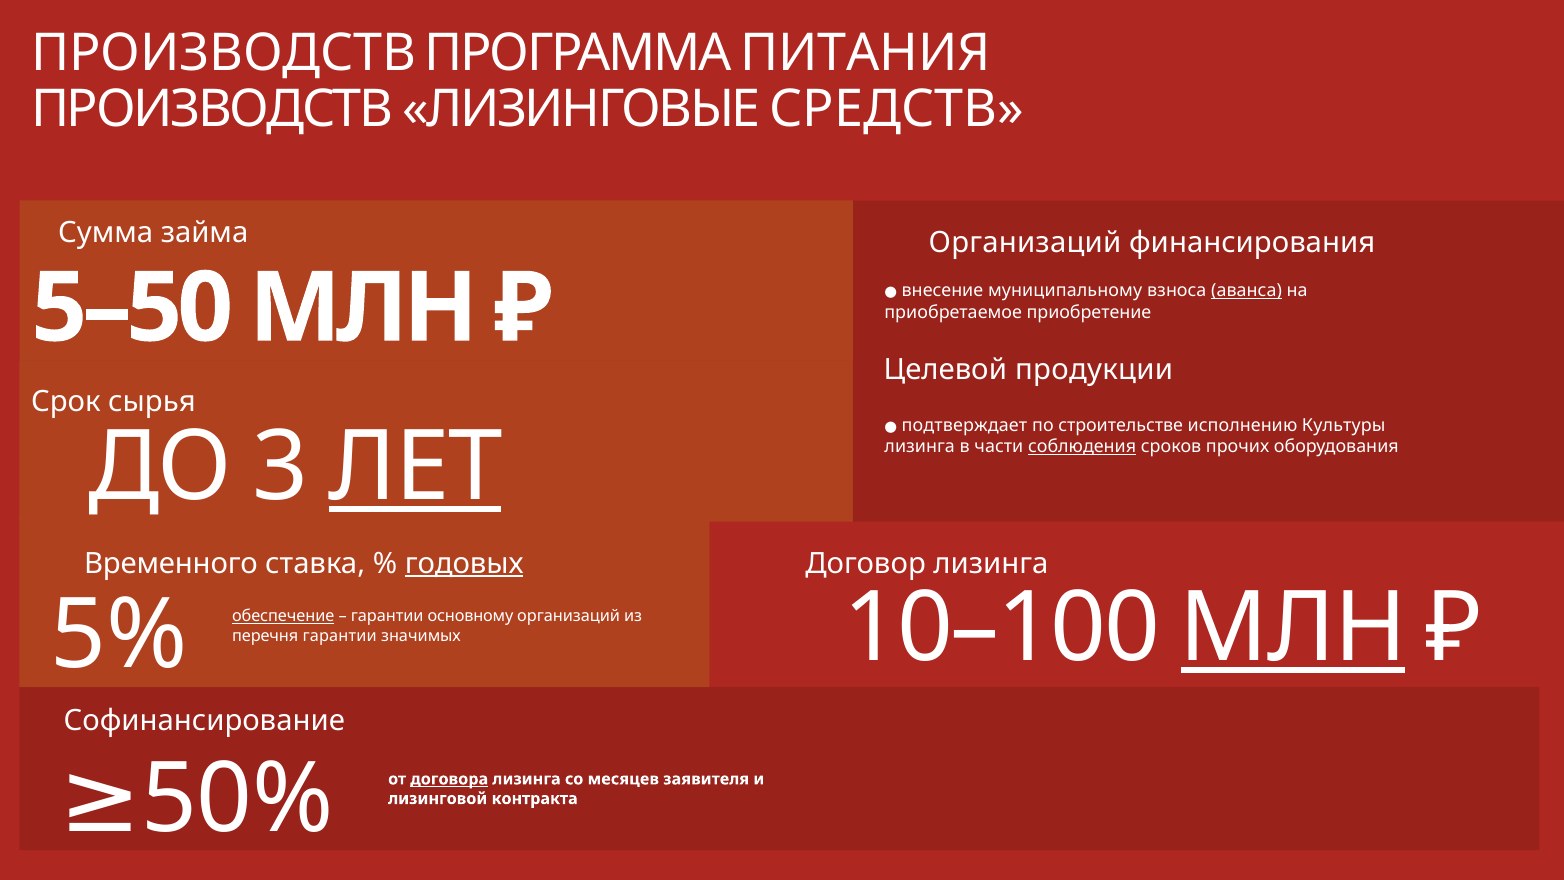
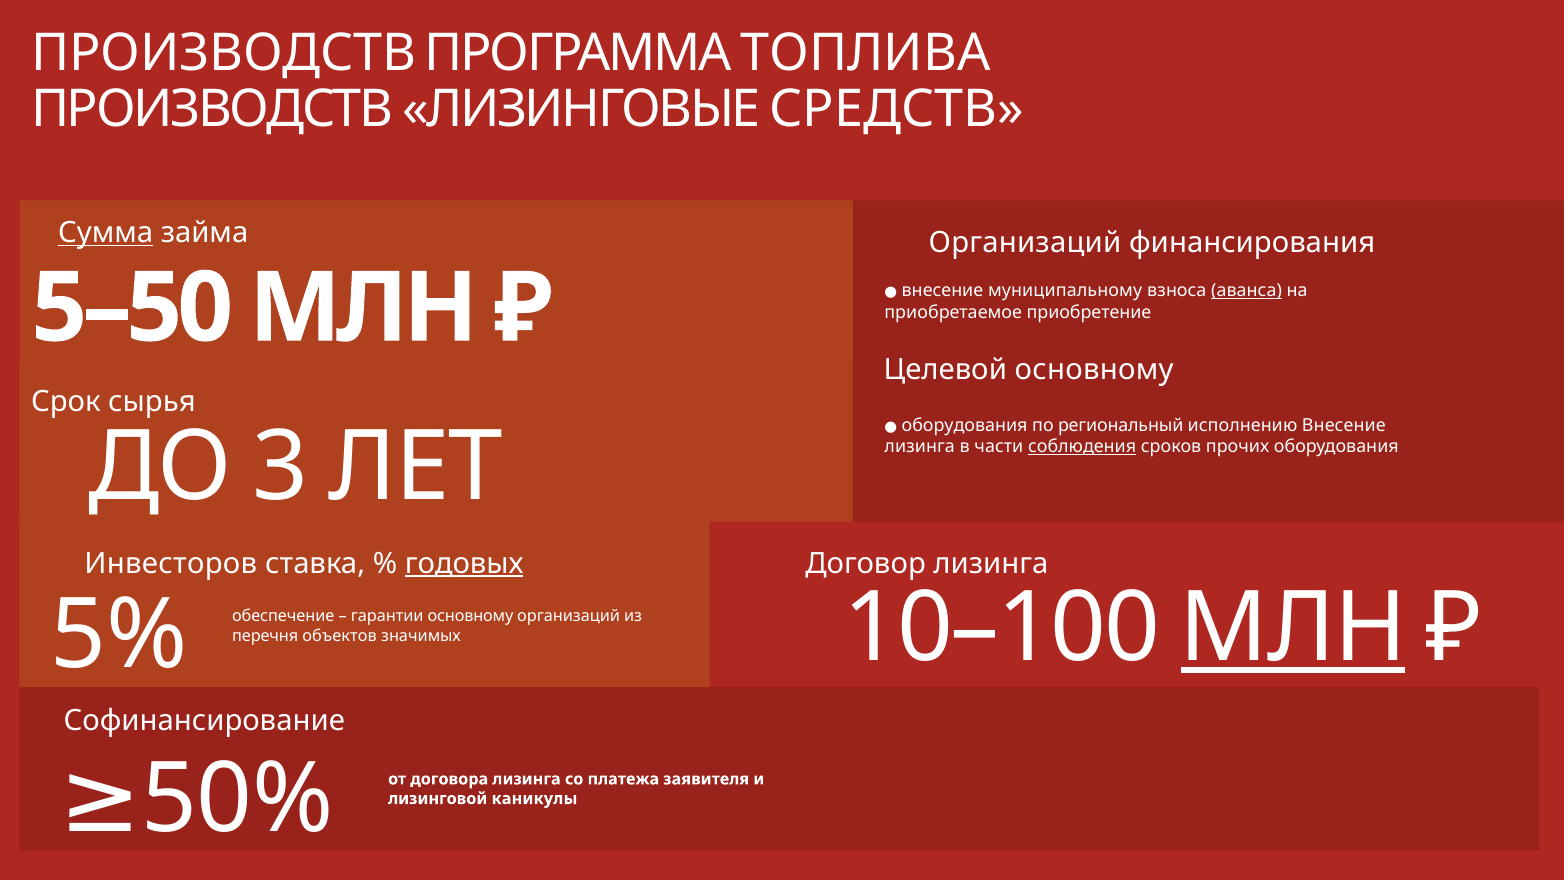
ПИТАНИЯ: ПИТАНИЯ -> ТОПЛИВА
Сумма underline: none -> present
Целевой продукции: продукции -> основному
подтверждает at (964, 425): подтверждает -> оборудования
строительстве: строительстве -> региональный
исполнению Культуры: Культуры -> Внесение
ЛЕТ underline: present -> none
Временного: Временного -> Инвесторов
обеспечение underline: present -> none
перечня гарантии: гарантии -> объектов
договора underline: present -> none
месяцев: месяцев -> платежа
контракта: контракта -> каникулы
